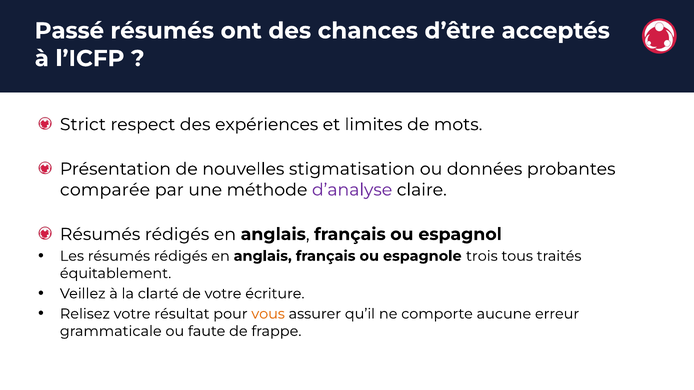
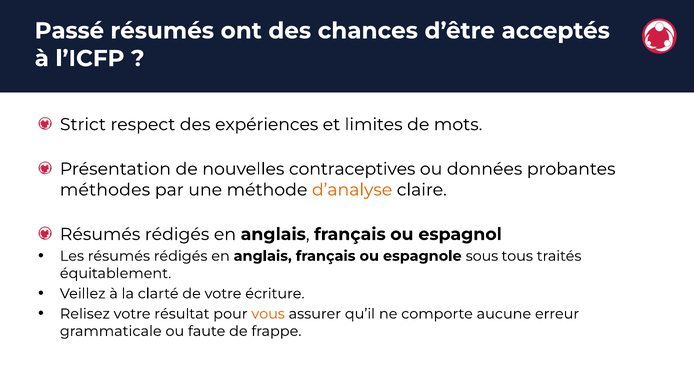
stigmatisation: stigmatisation -> contraceptives
comparée: comparée -> méthodes
d’analyse colour: purple -> orange
trois: trois -> sous
